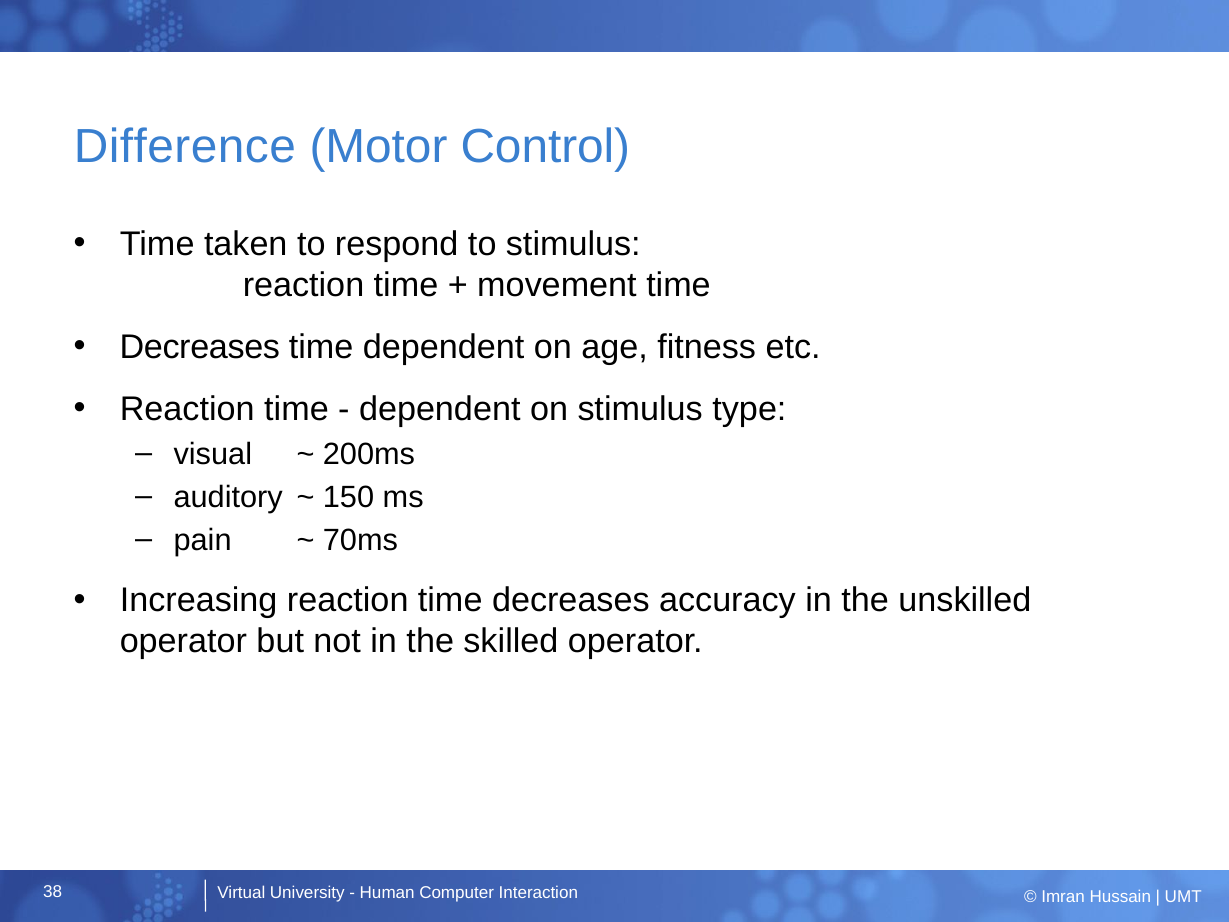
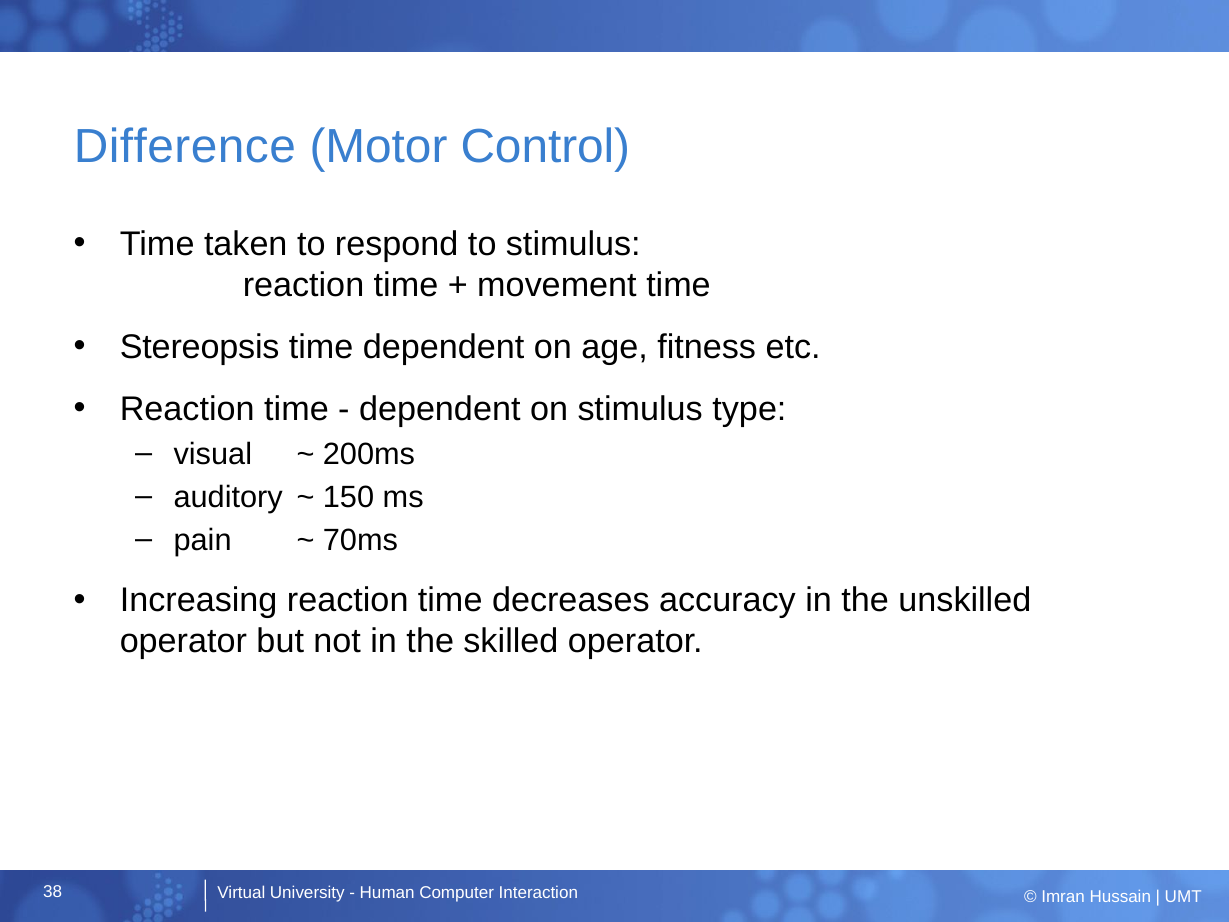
Decreases at (200, 347): Decreases -> Stereopsis
